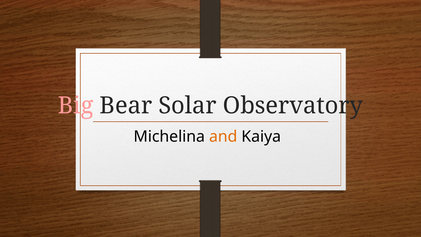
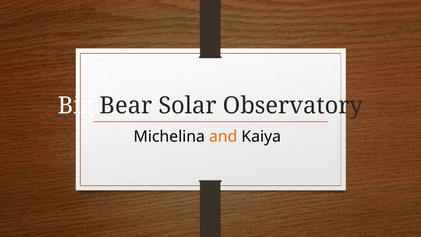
Big colour: pink -> white
